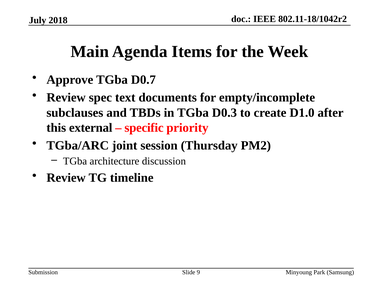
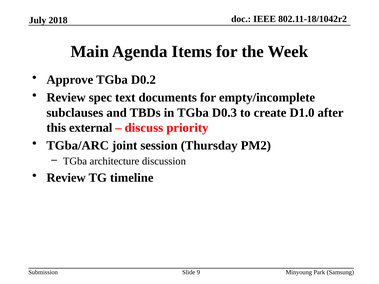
D0.7: D0.7 -> D0.2
specific: specific -> discuss
